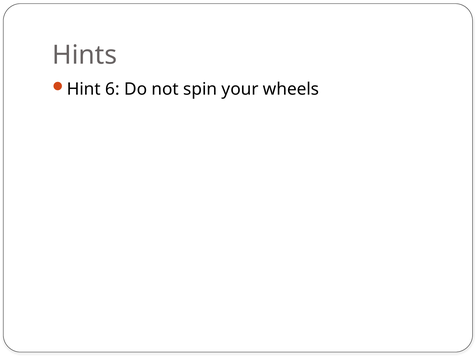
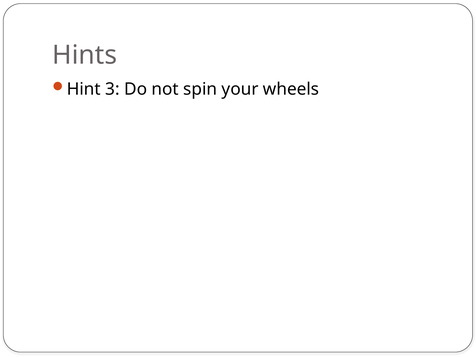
6: 6 -> 3
